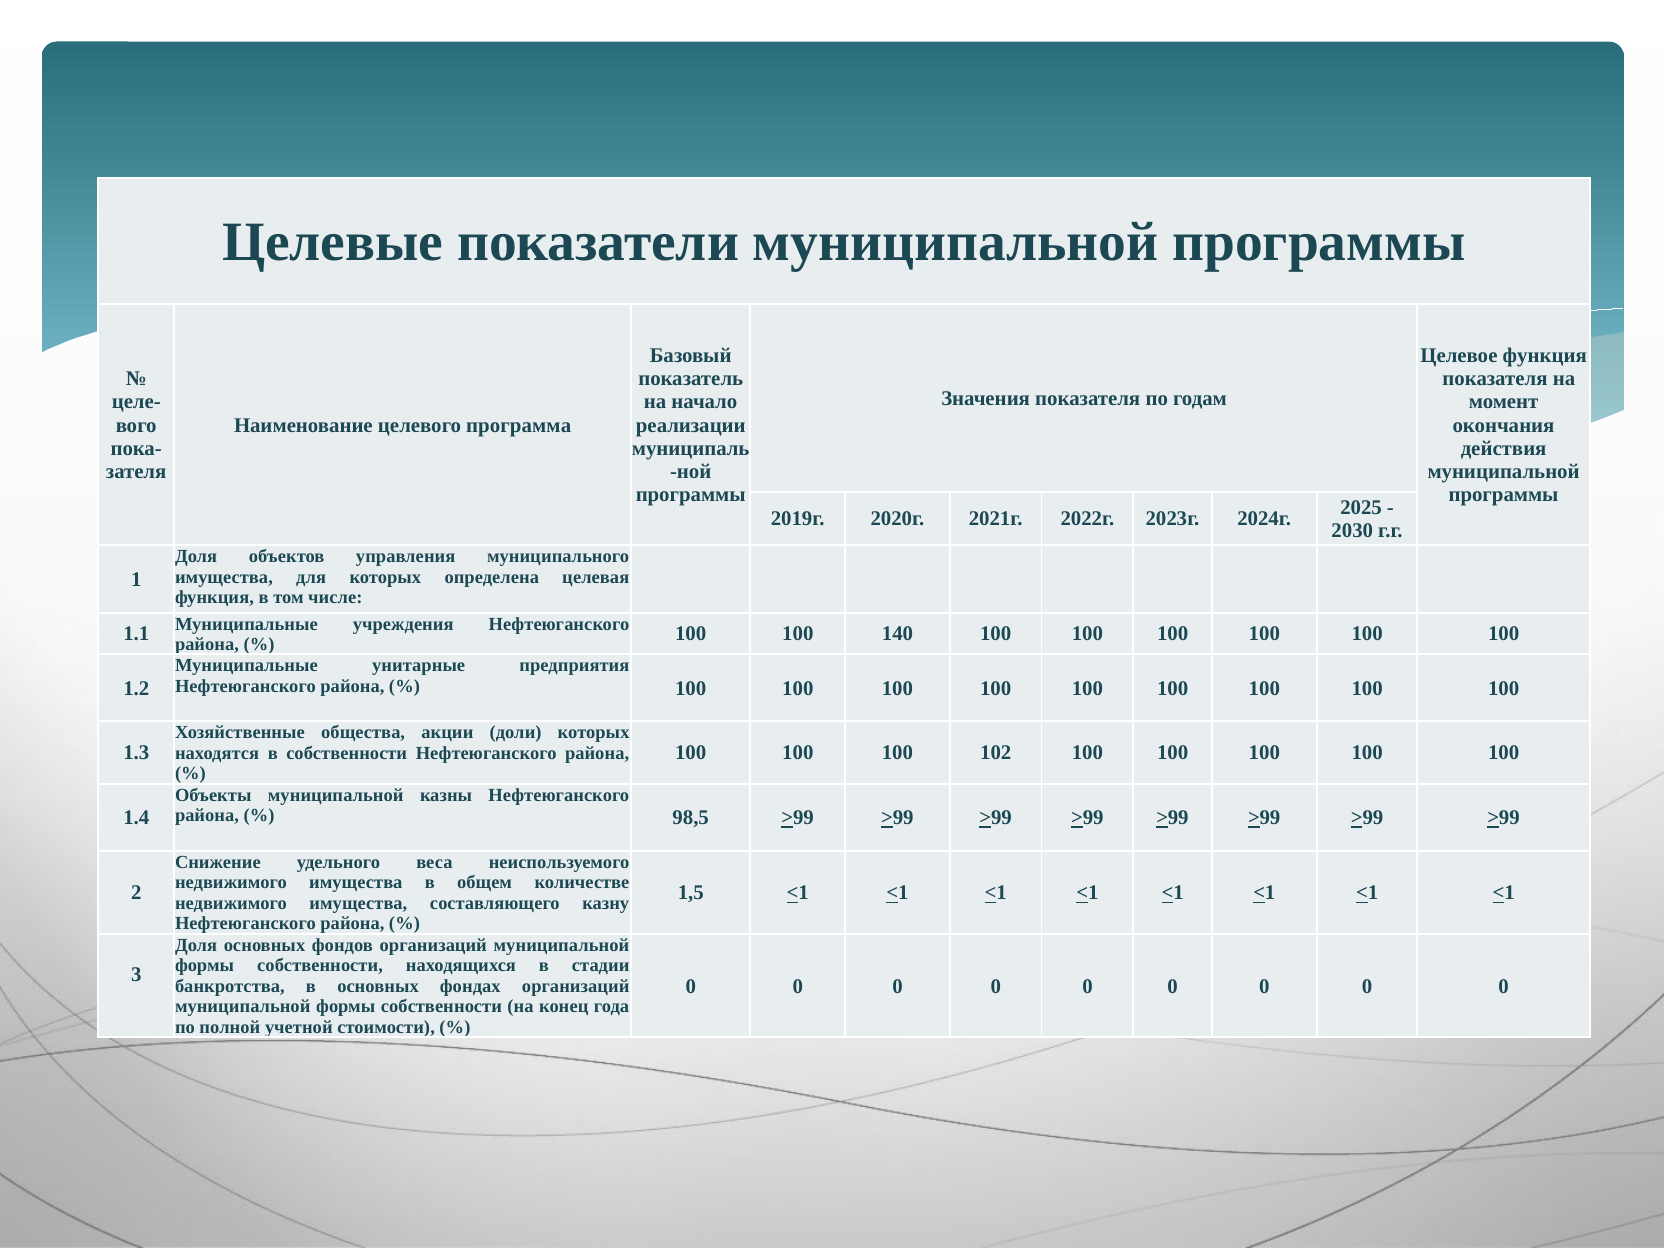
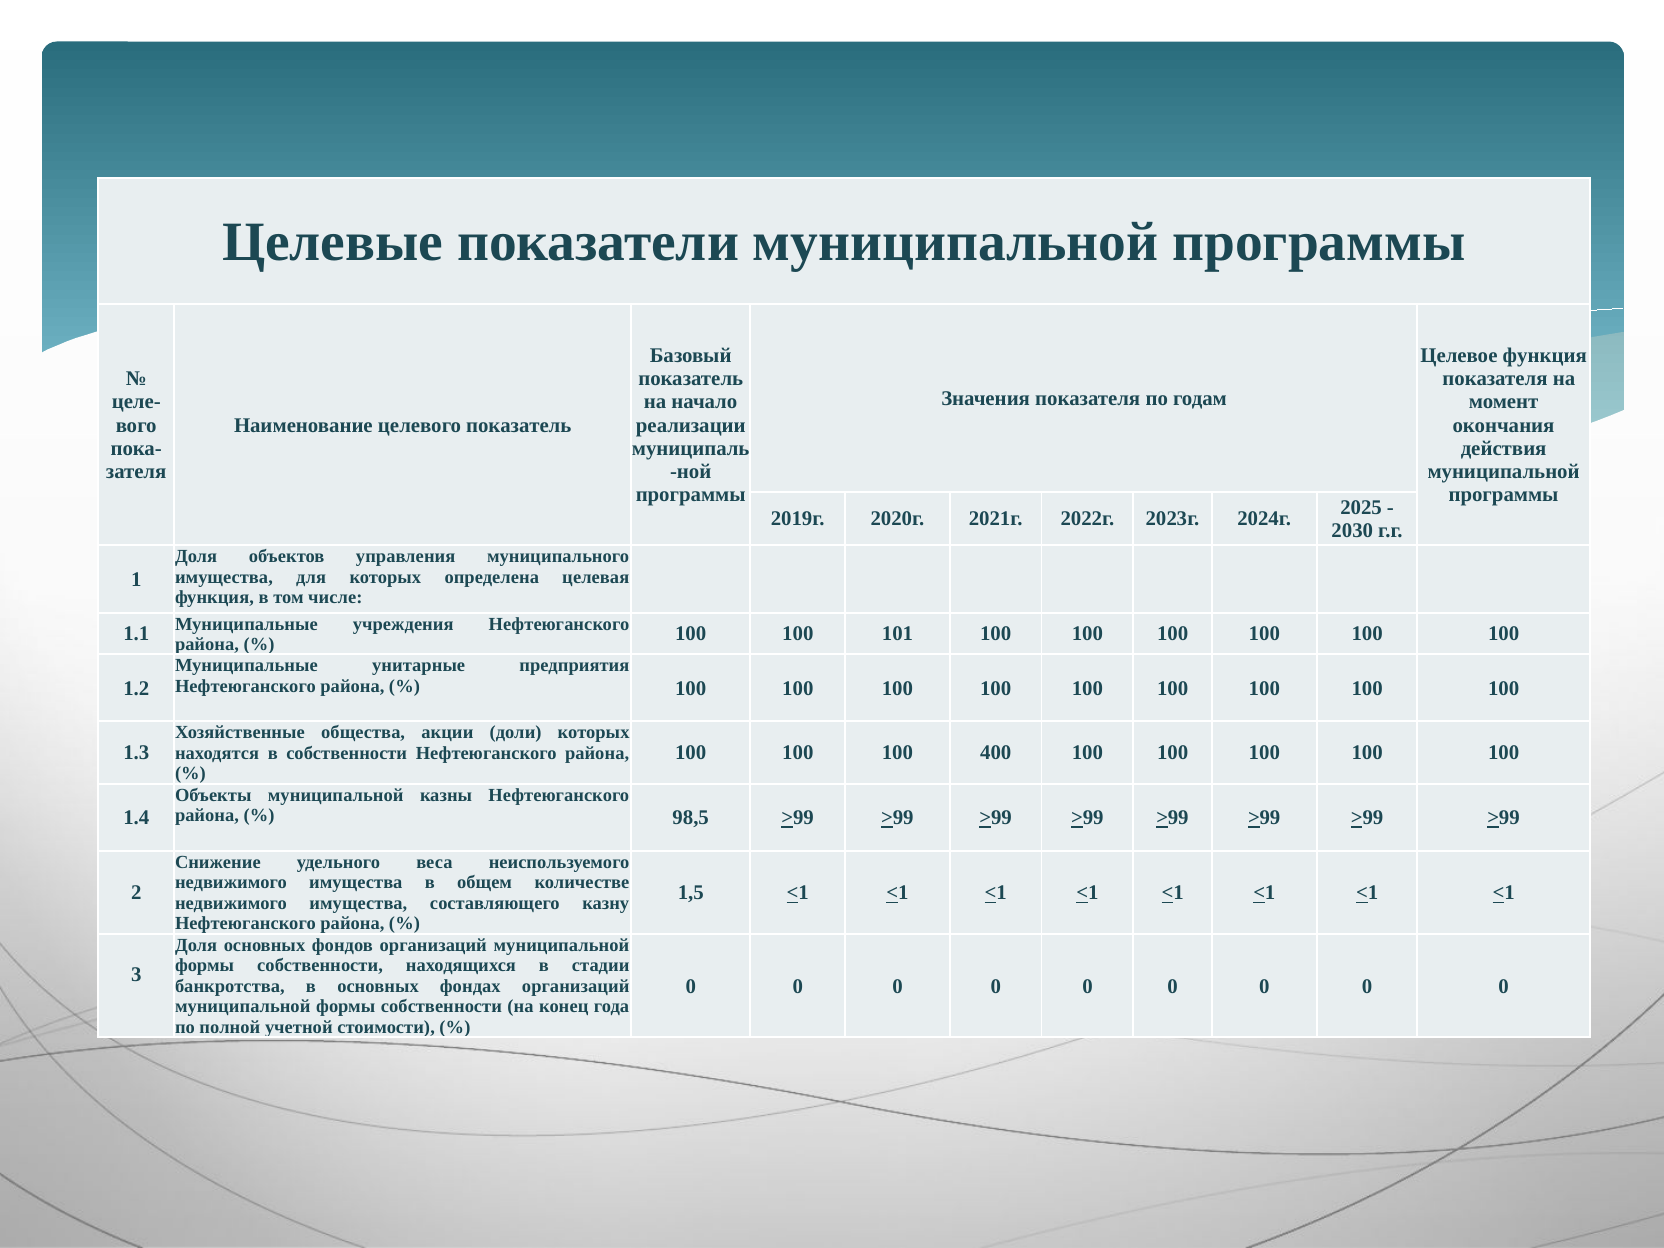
целевого программа: программа -> показатель
140: 140 -> 101
102: 102 -> 400
